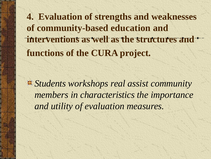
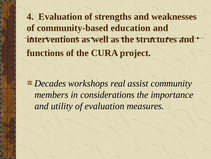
Students: Students -> Decades
characteristics: characteristics -> considerations
